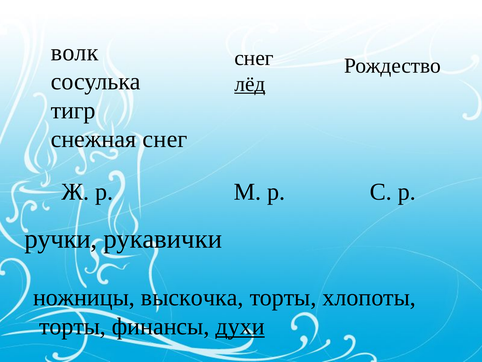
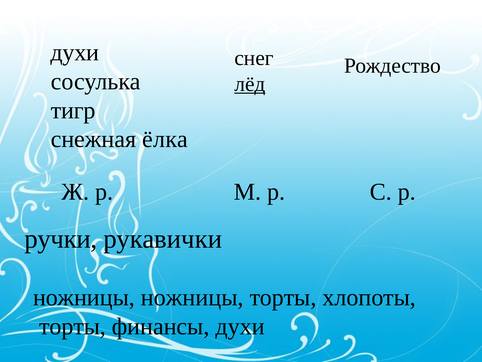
волк at (75, 52): волк -> духи
снежная снег: снег -> ёлка
ножницы выскочка: выскочка -> ножницы
духи at (240, 326) underline: present -> none
